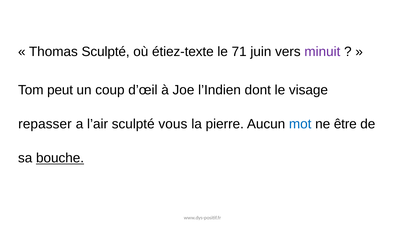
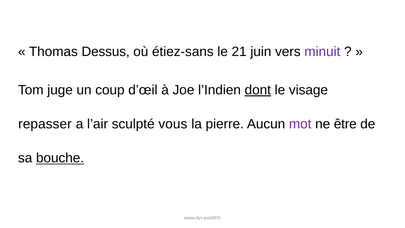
Thomas Sculpté: Sculpté -> Dessus
étiez-texte: étiez-texte -> étiez-sans
71: 71 -> 21
peut: peut -> juge
dont underline: none -> present
mot colour: blue -> purple
